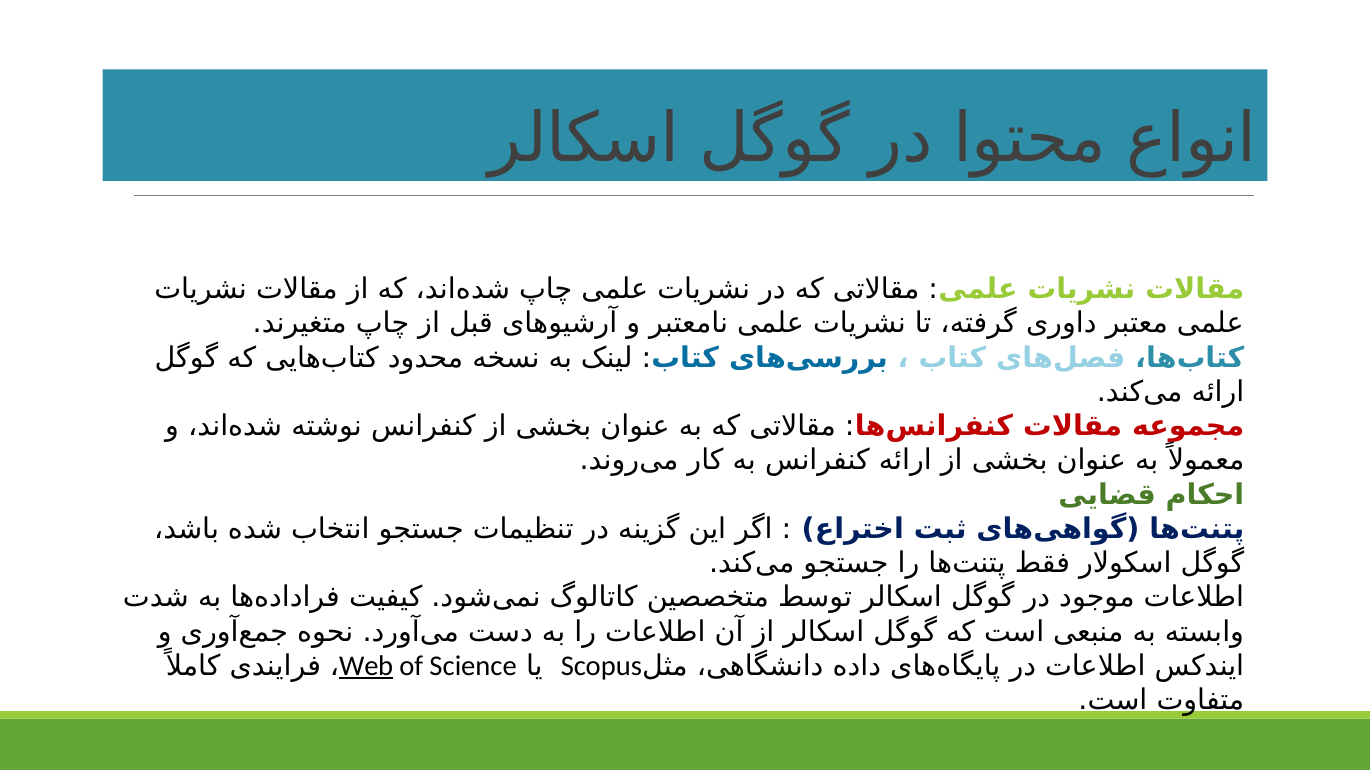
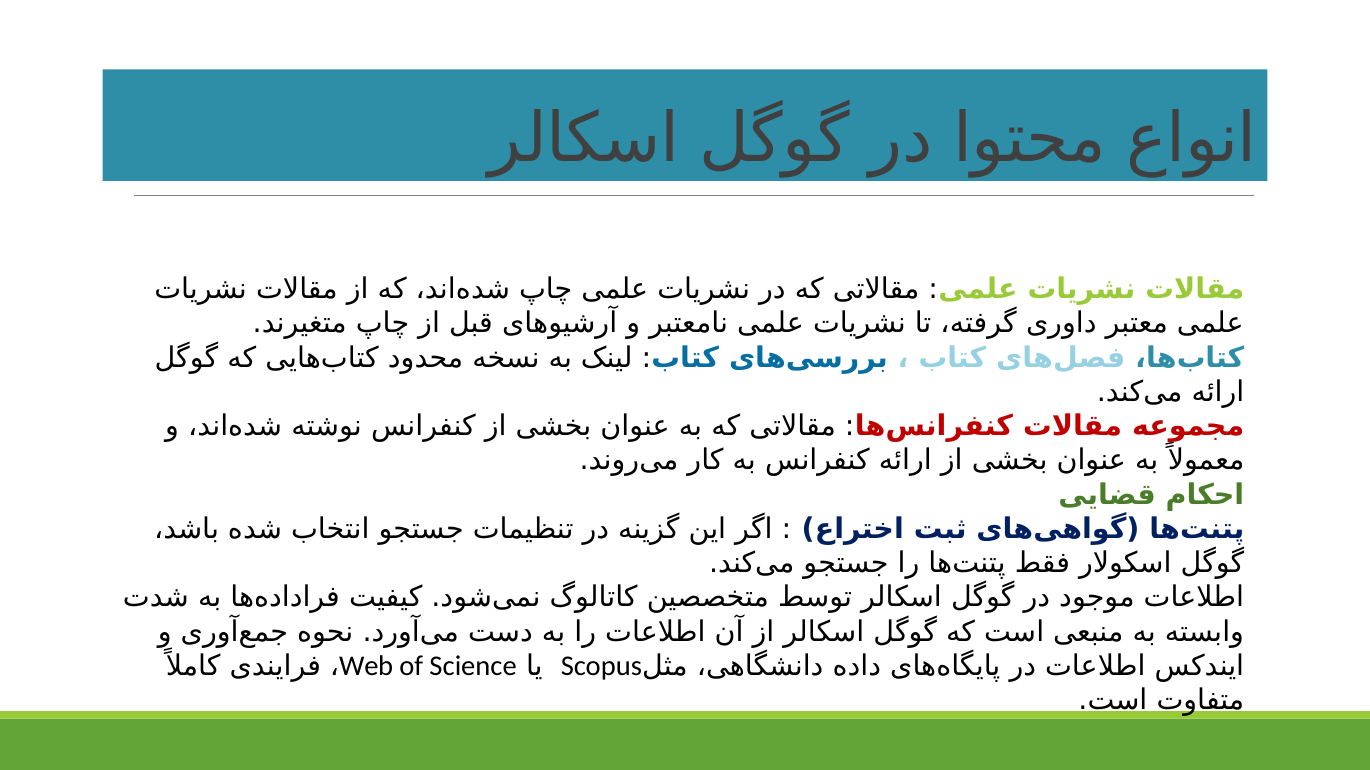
Web underline: present -> none
